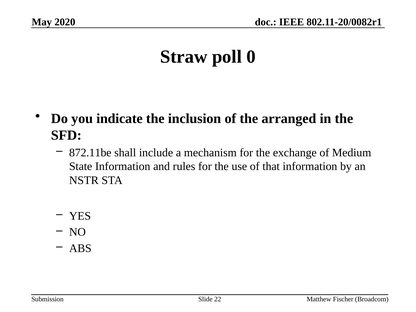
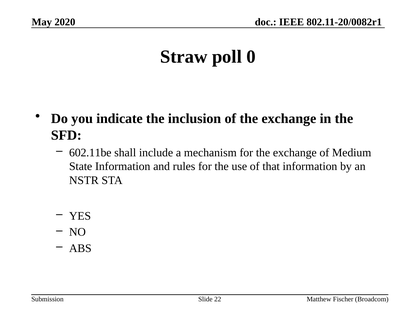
of the arranged: arranged -> exchange
872.11be: 872.11be -> 602.11be
